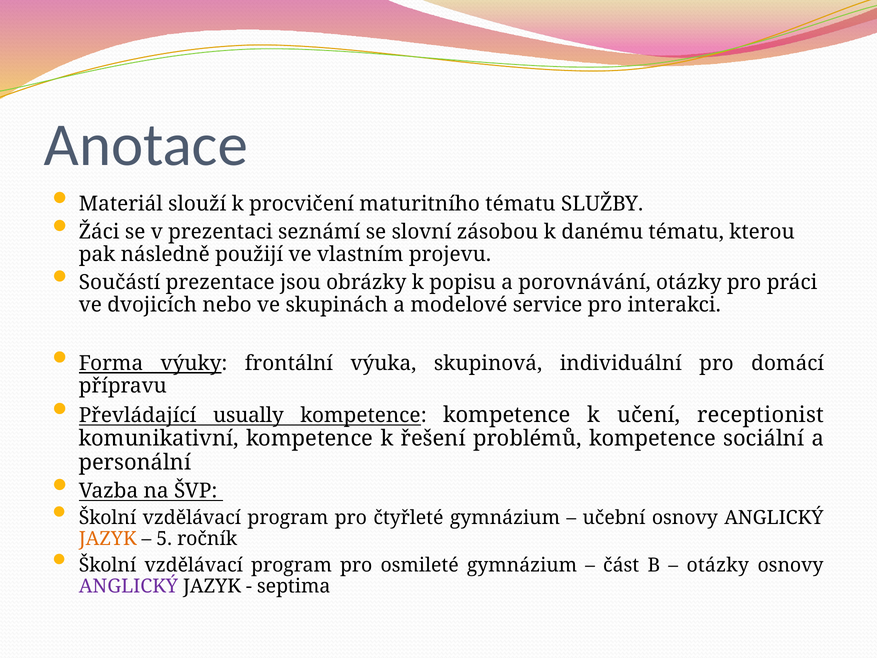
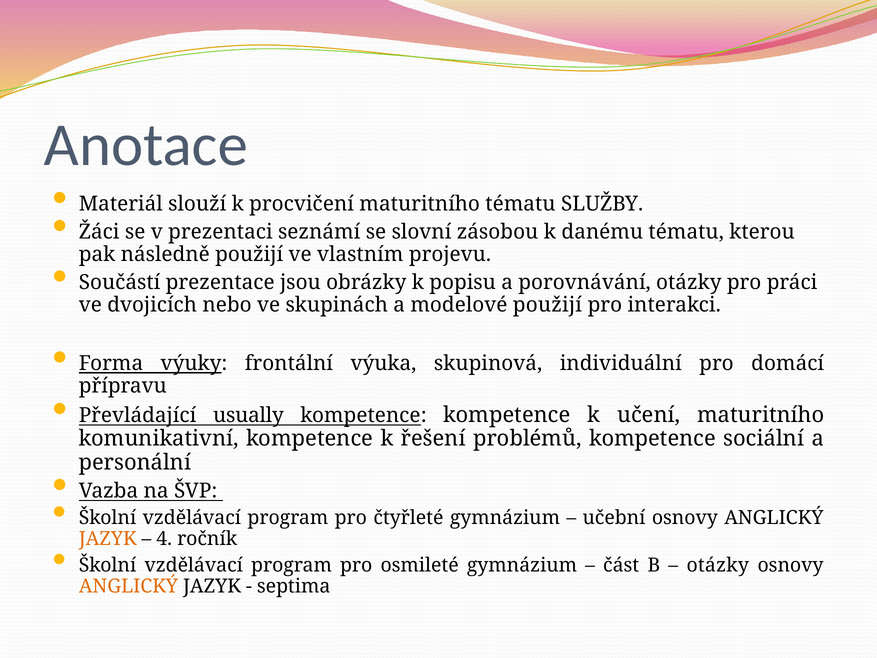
modelové service: service -> použijí
učení receptionist: receptionist -> maturitního
5: 5 -> 4
ANGLICKÝ at (128, 586) colour: purple -> orange
